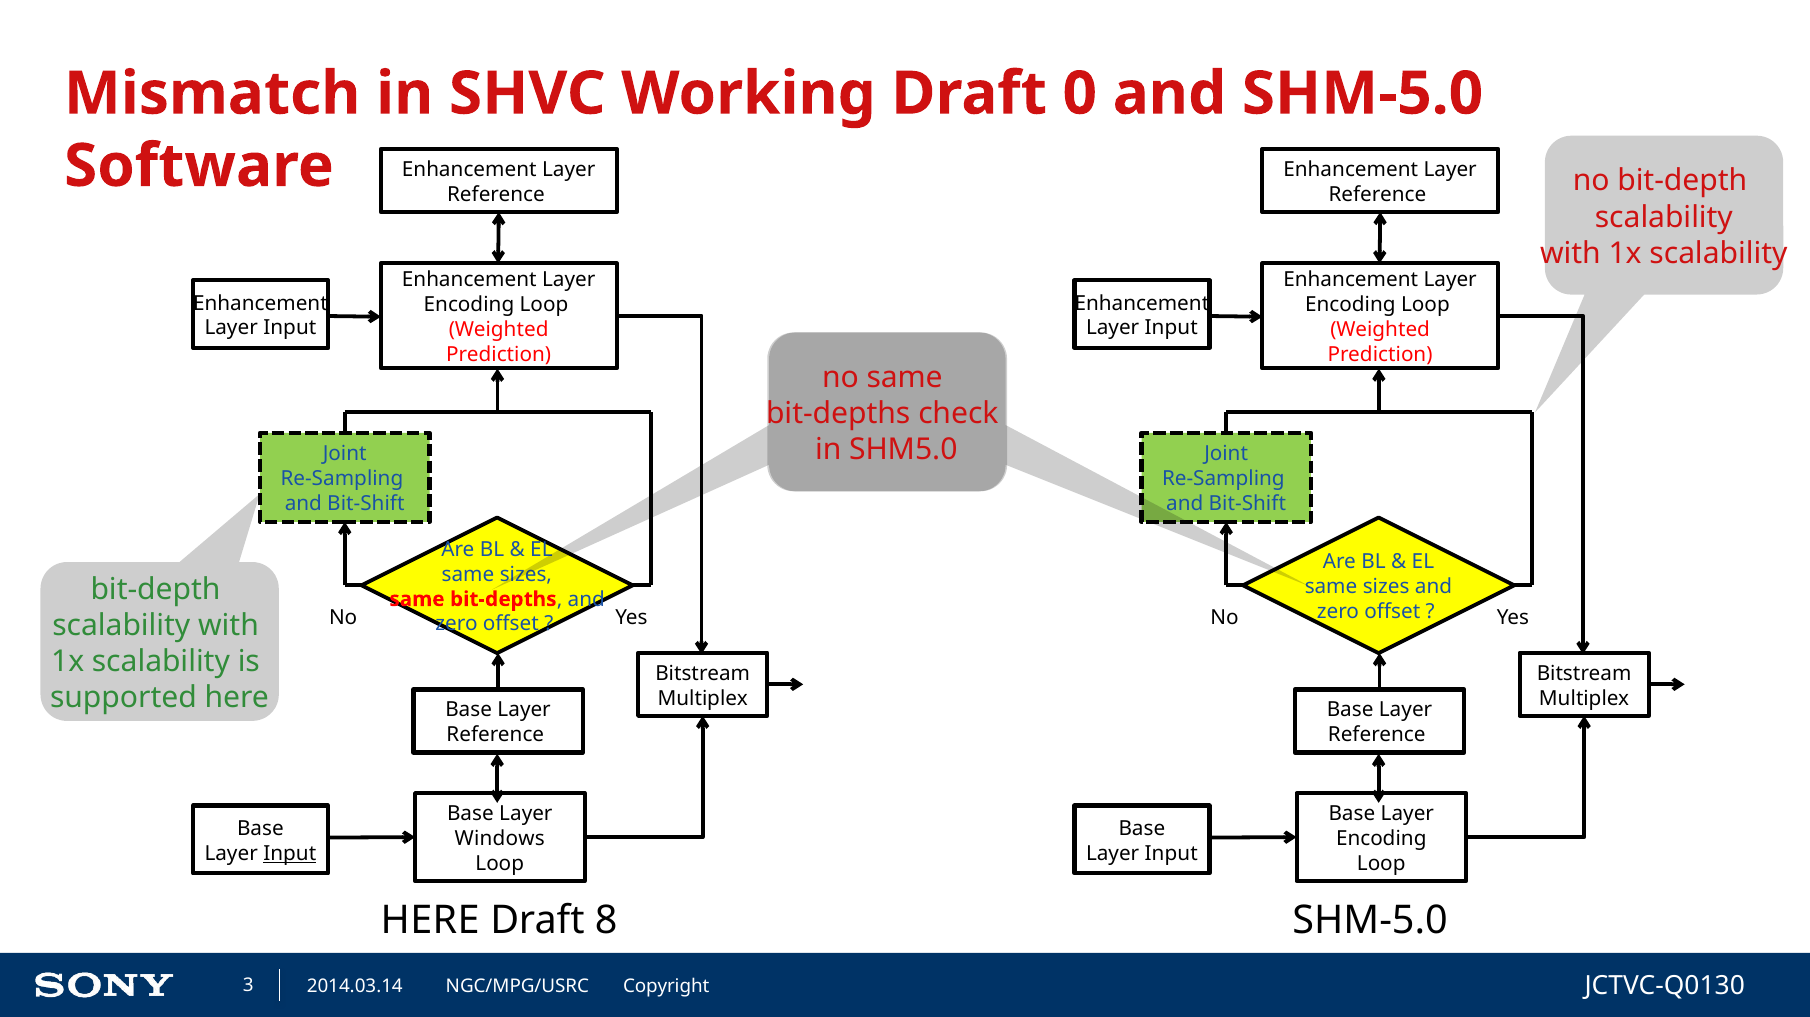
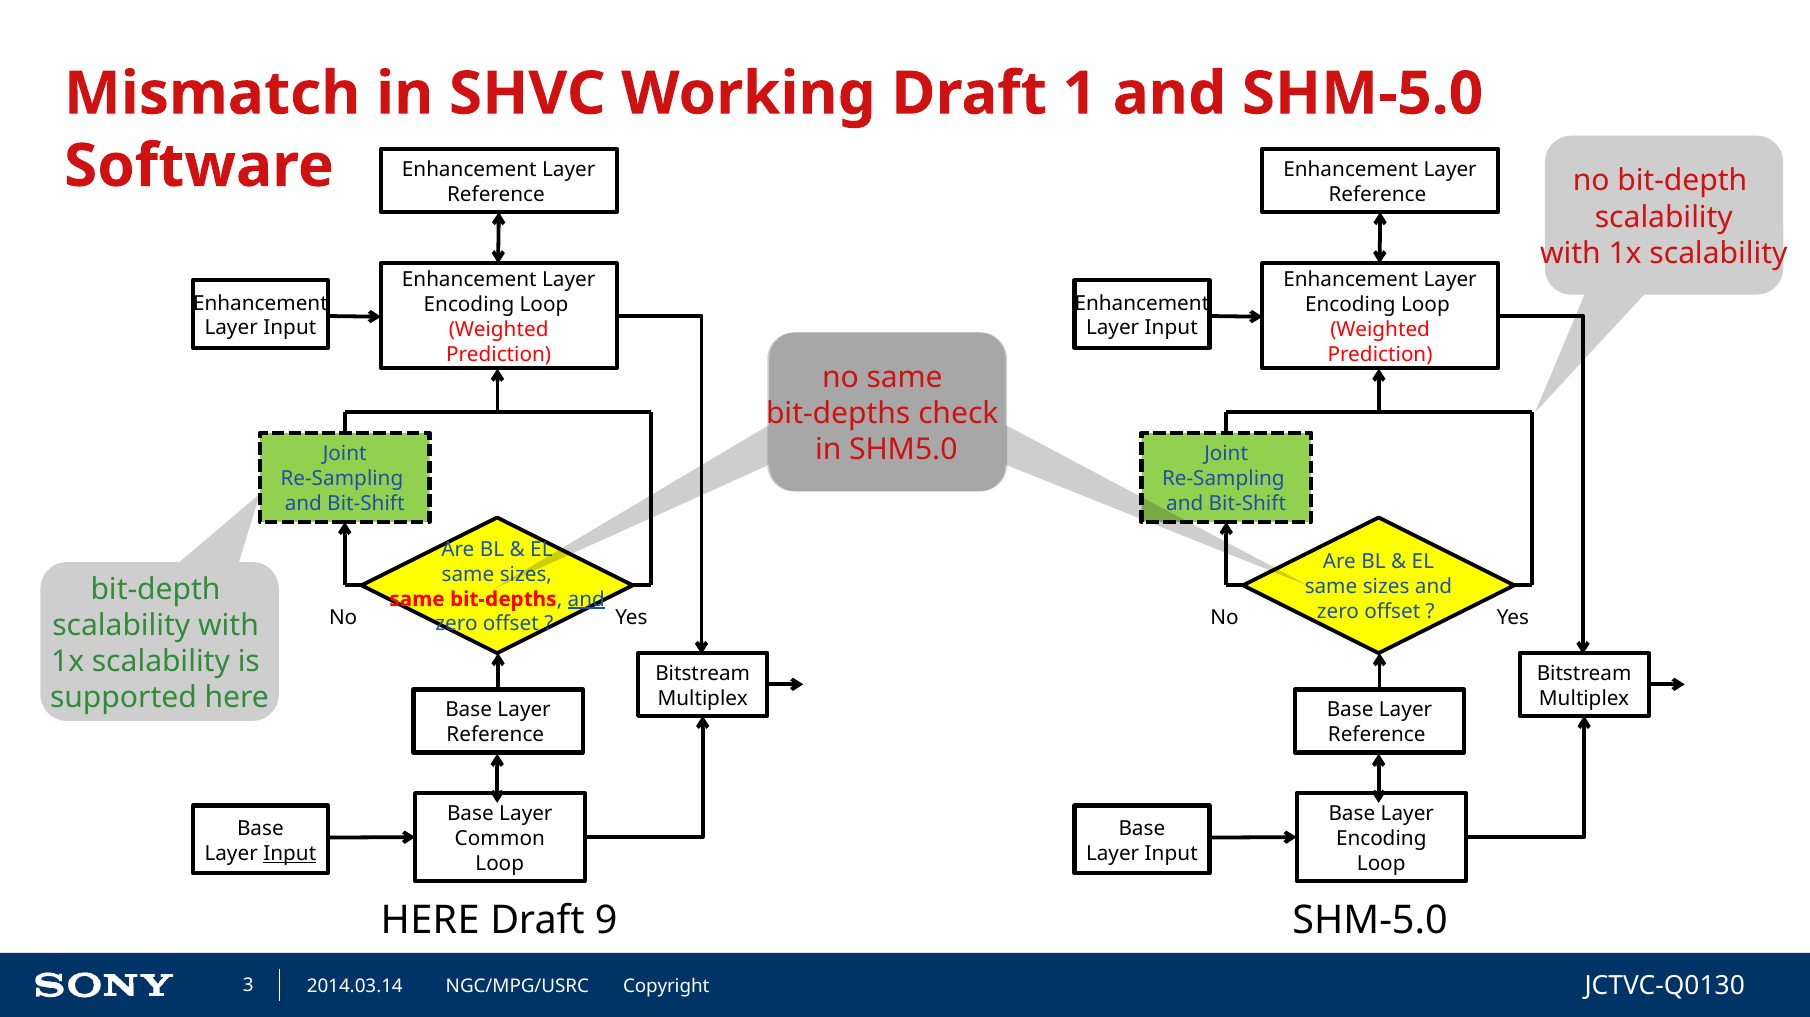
0: 0 -> 1
and at (586, 599) underline: none -> present
Windows: Windows -> Common
8: 8 -> 9
